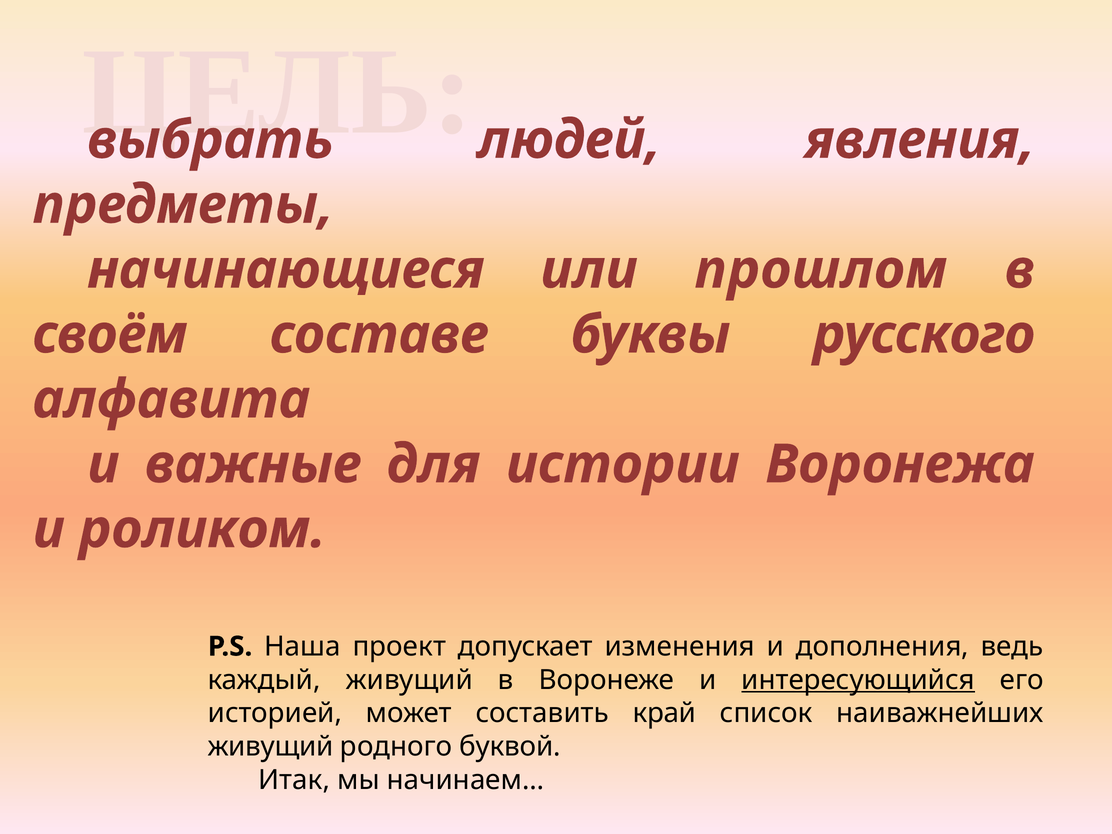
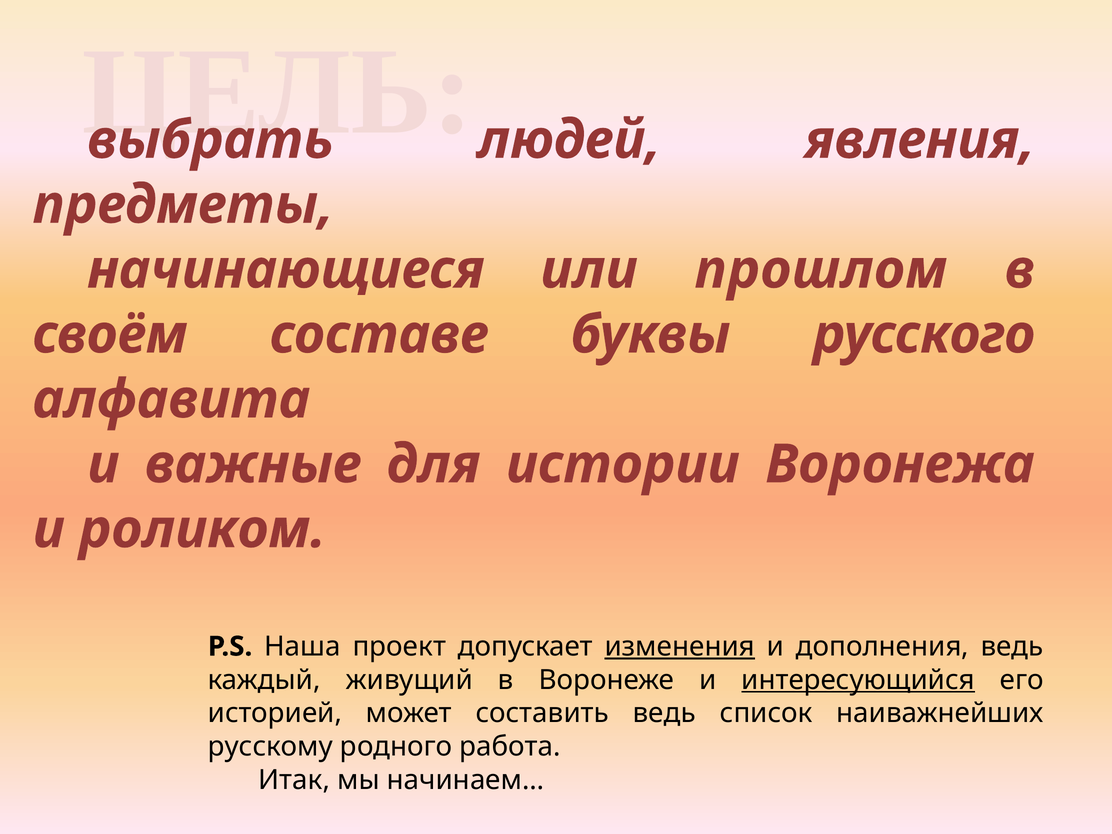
изменения underline: none -> present
составить край: край -> ведь
живущий at (271, 747): живущий -> русскому
буквой: буквой -> работа
